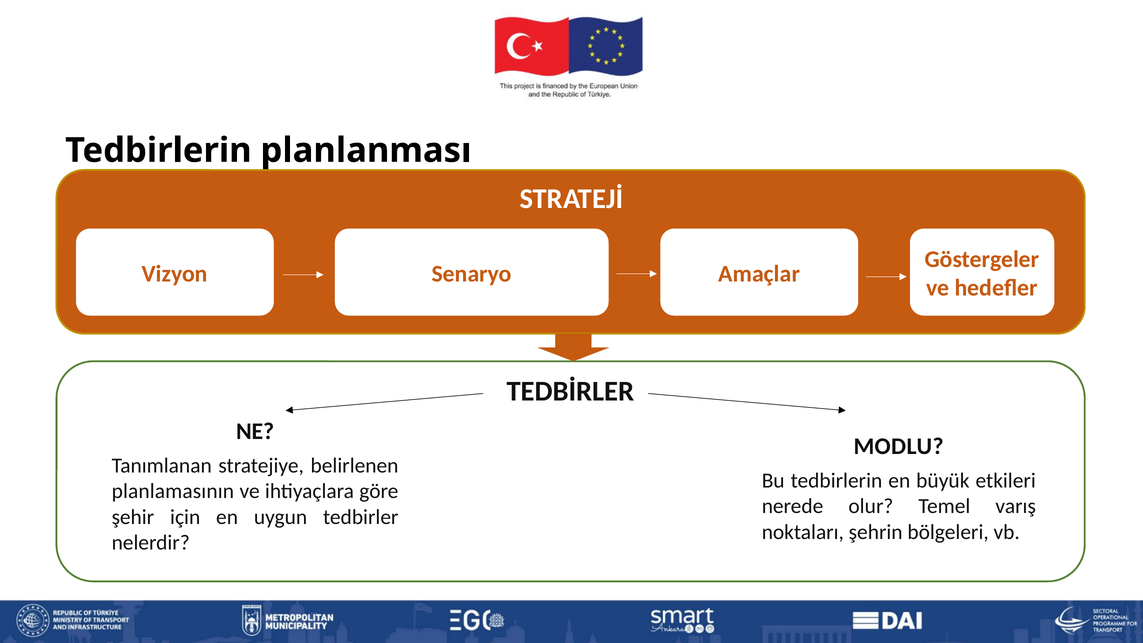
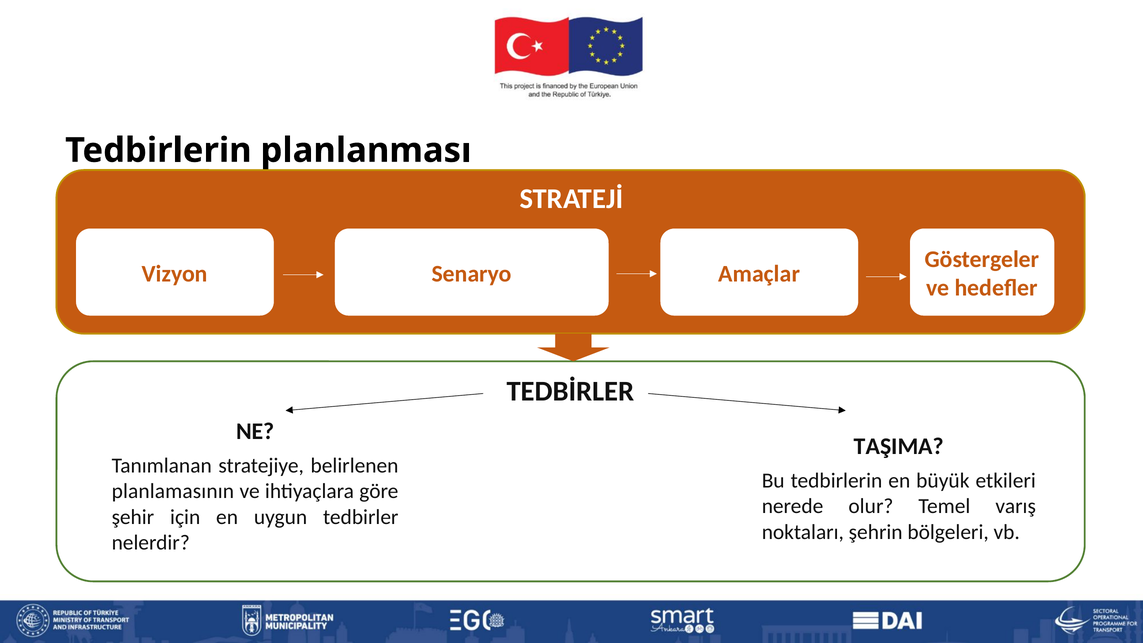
MODLU: MODLU -> TAŞIMA
